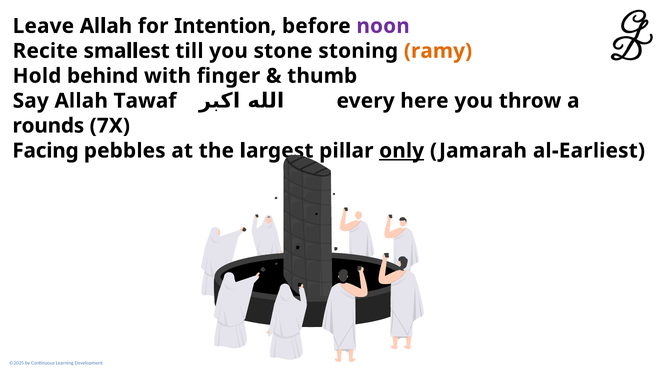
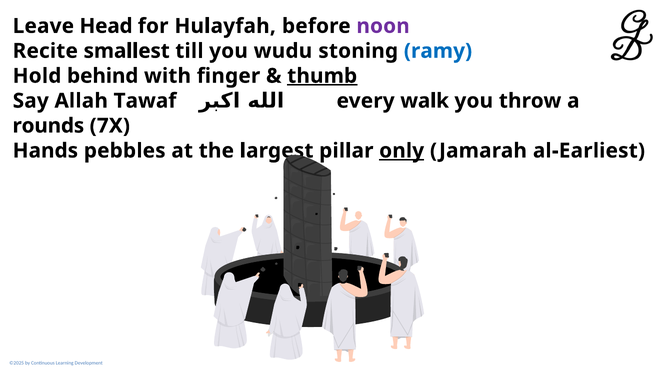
Leave Allah: Allah -> Head
Intention: Intention -> Hulayfah
stone: stone -> wudu
ramy colour: orange -> blue
thumb underline: none -> present
here: here -> walk
Facing: Facing -> Hands
